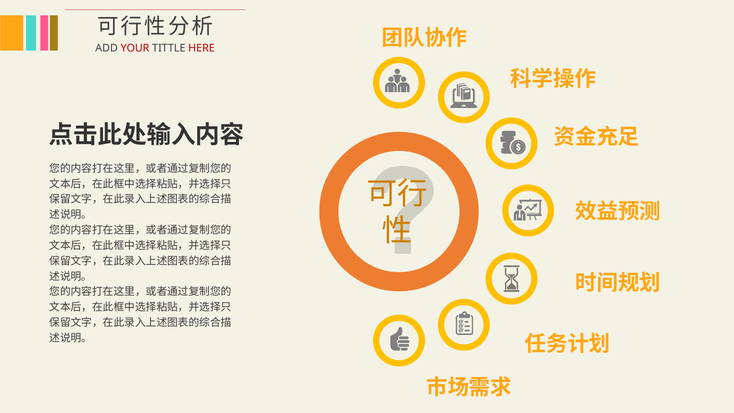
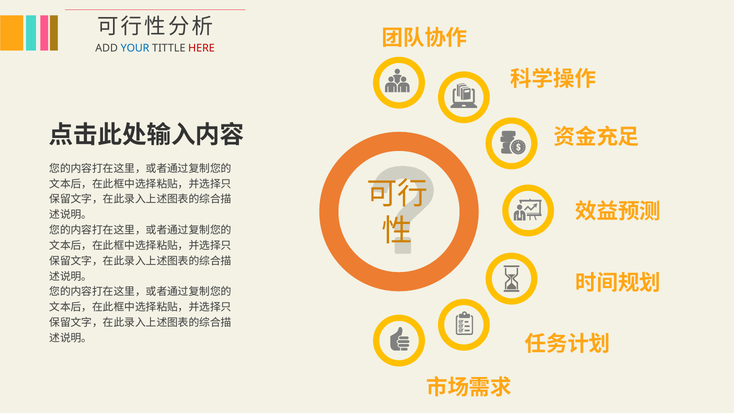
YOUR colour: red -> blue
